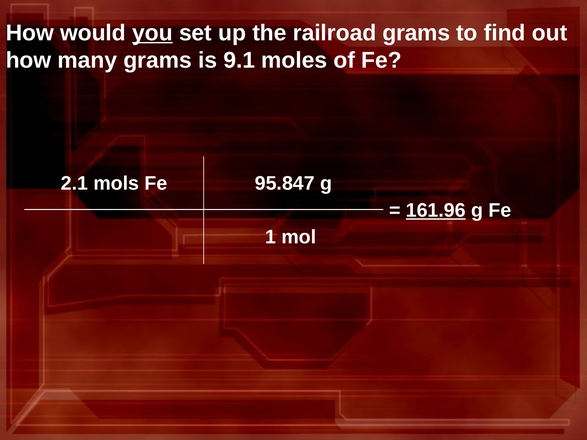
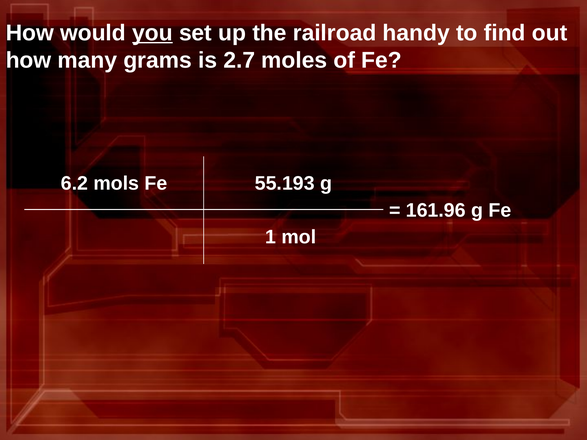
railroad grams: grams -> handy
9.1: 9.1 -> 2.7
2.1: 2.1 -> 6.2
95.847: 95.847 -> 55.193
161.96 underline: present -> none
